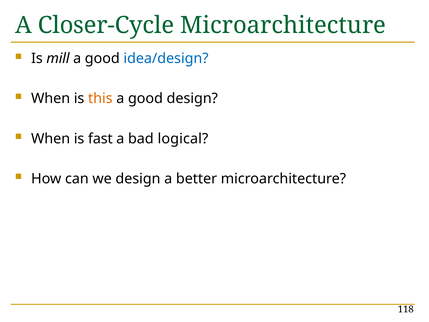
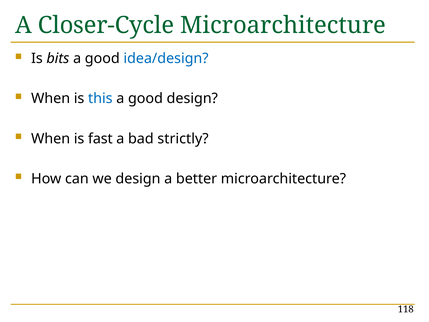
mill: mill -> bits
this colour: orange -> blue
logical: logical -> strictly
